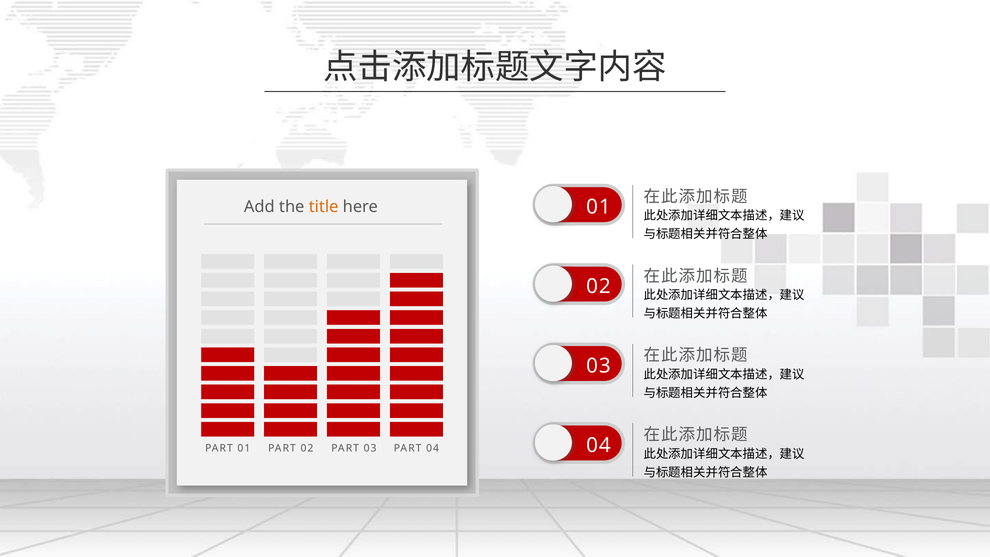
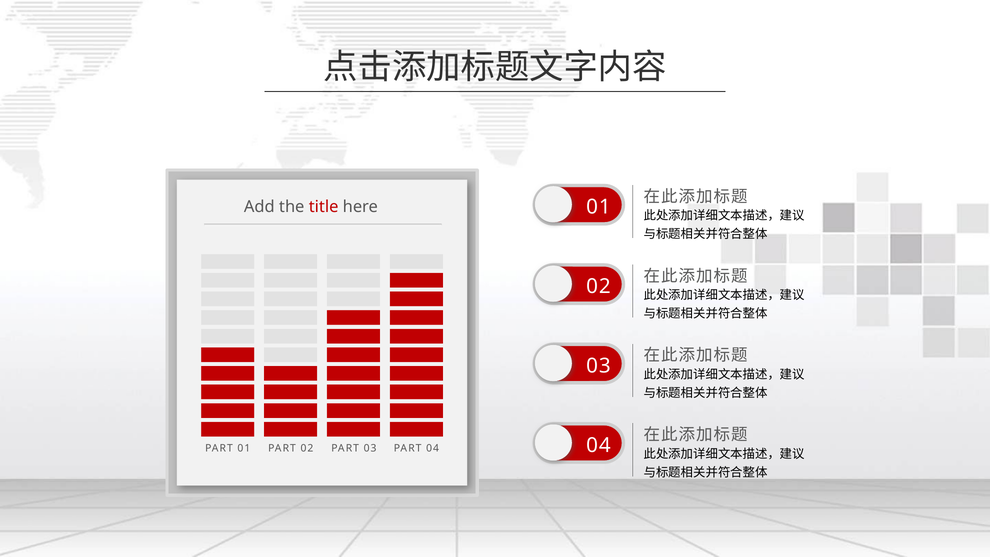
title colour: orange -> red
